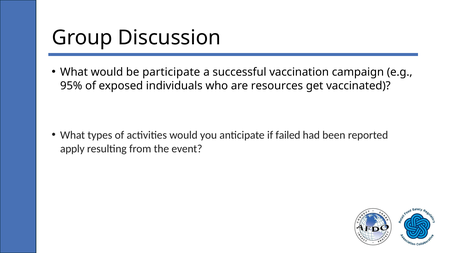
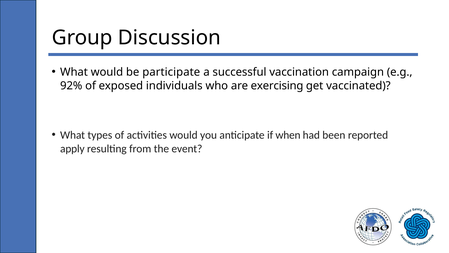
95%: 95% -> 92%
resources: resources -> exercising
failed: failed -> when
